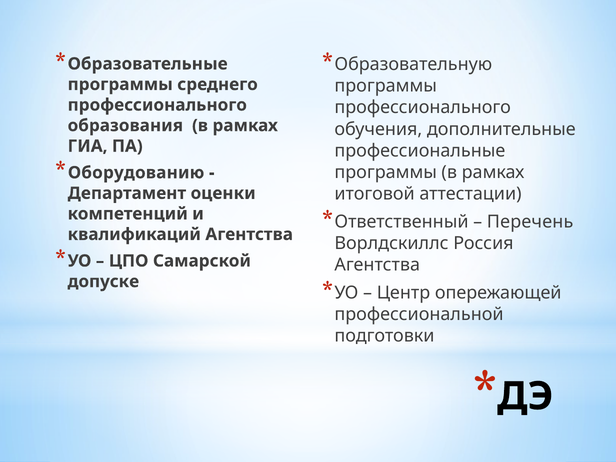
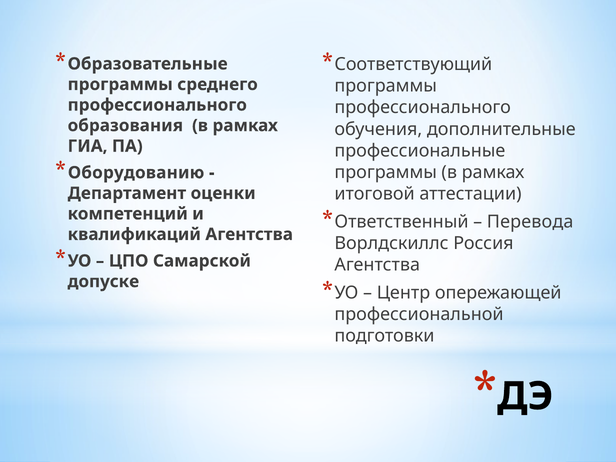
Образовательную: Образовательную -> Соответствующий
Перечень: Перечень -> Перевода
